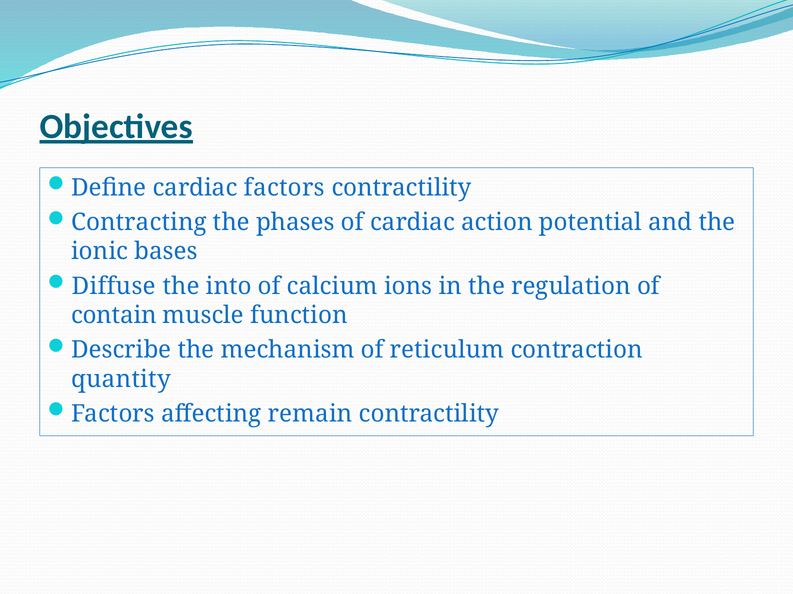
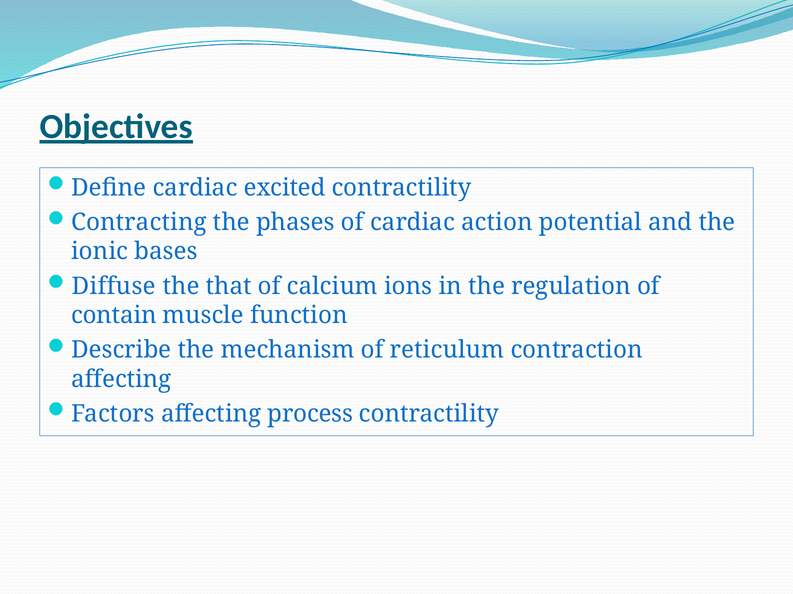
cardiac factors: factors -> excited
into: into -> that
quantity at (121, 380): quantity -> affecting
remain: remain -> process
